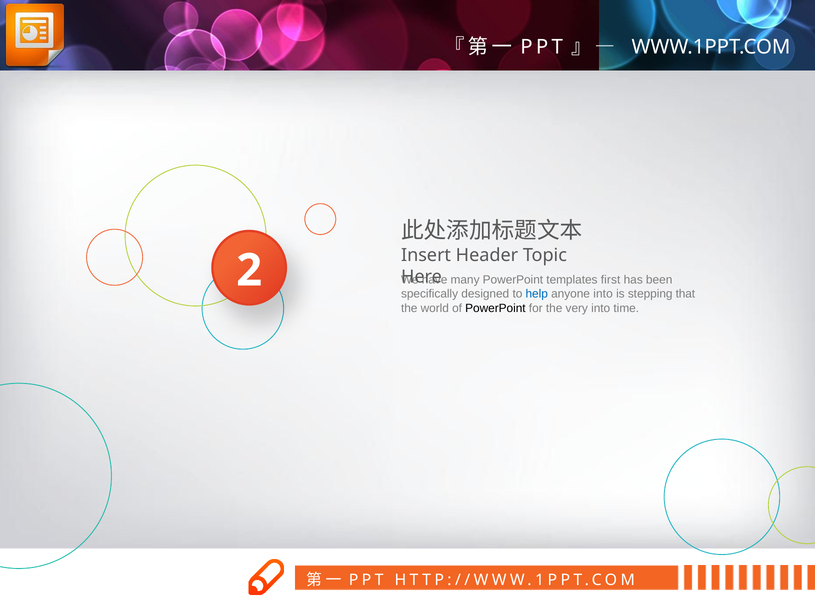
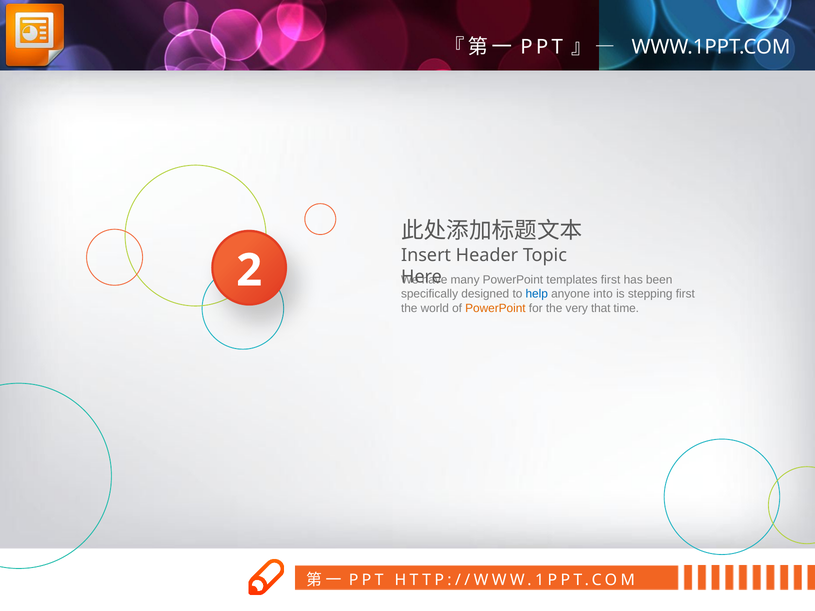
stepping that: that -> first
PowerPoint at (495, 308) colour: black -> orange
very into: into -> that
